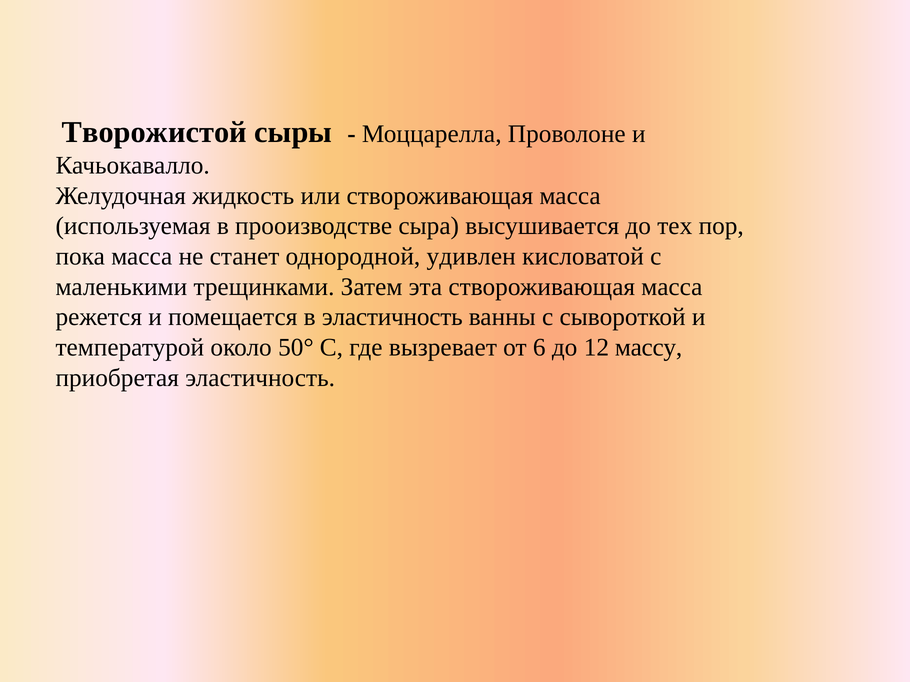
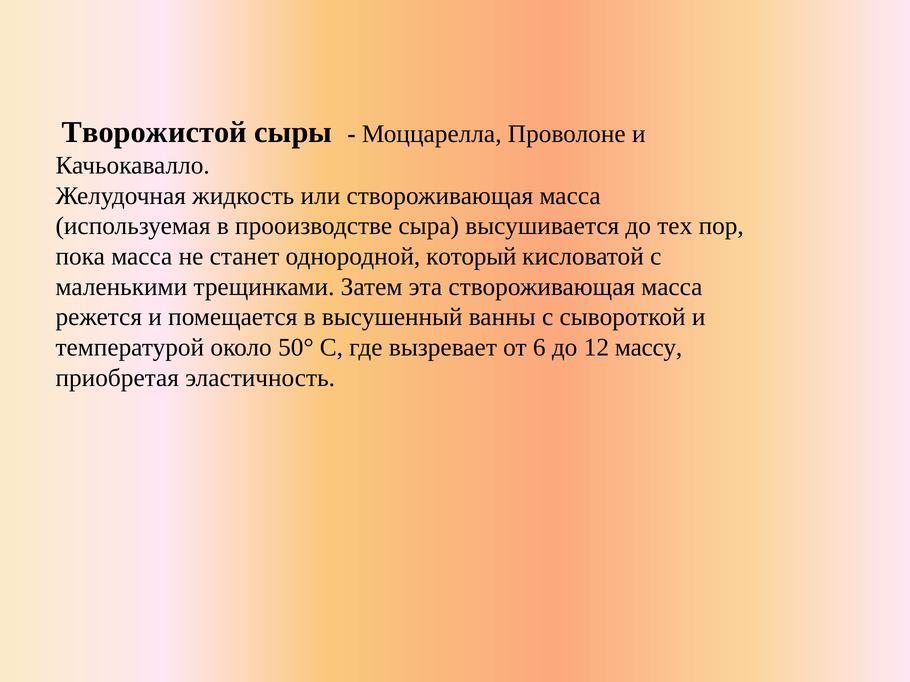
удивлен: удивлен -> который
в эластичность: эластичность -> высушенный
